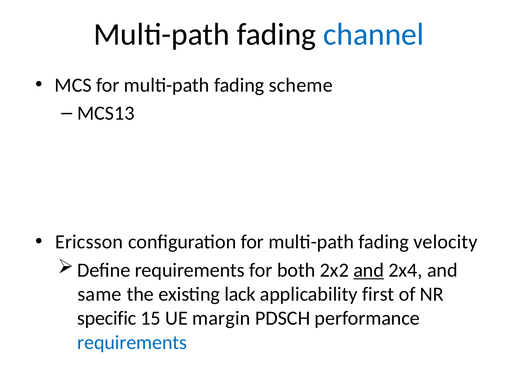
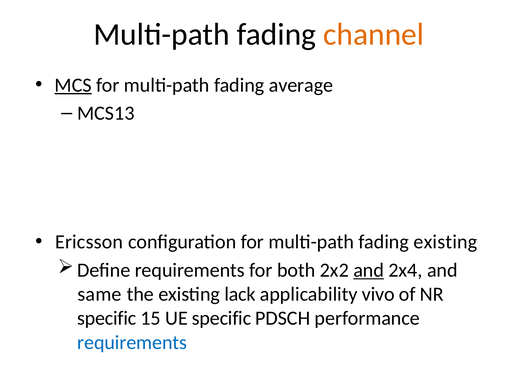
channel colour: blue -> orange
MCS underline: none -> present
scheme: scheme -> average
fading velocity: velocity -> existing
first: first -> vivo
UE margin: margin -> specific
